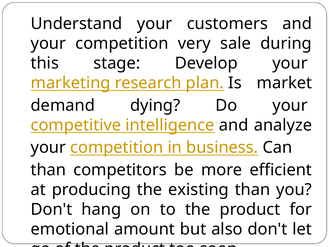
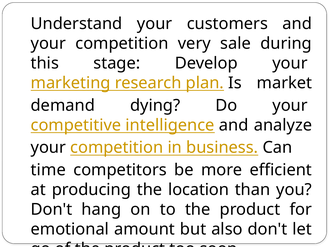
than at (48, 170): than -> time
existing: existing -> location
